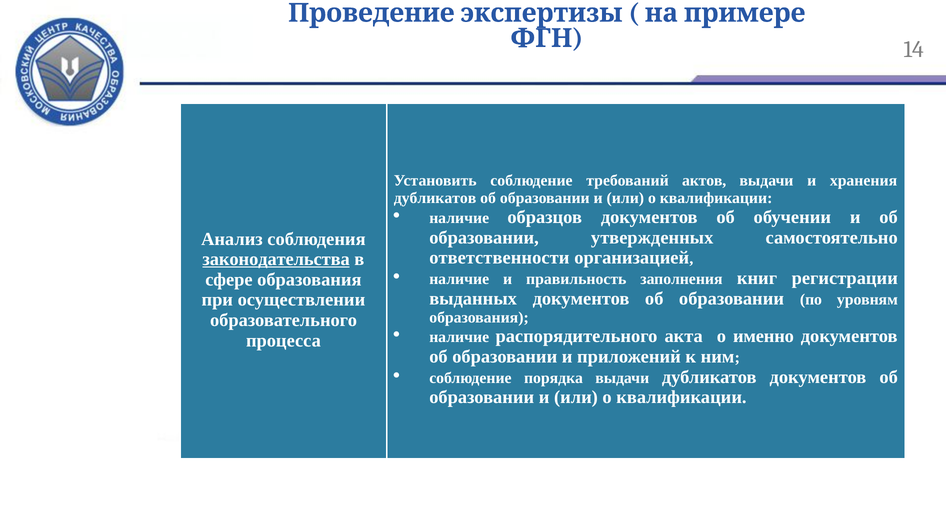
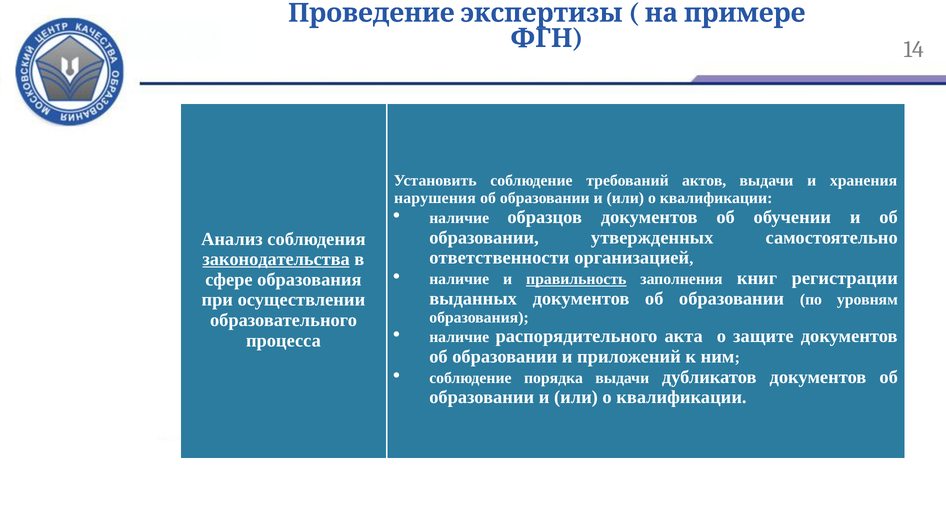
дубликатов at (435, 198): дубликатов -> нарушения
правильность underline: none -> present
именно: именно -> защите
